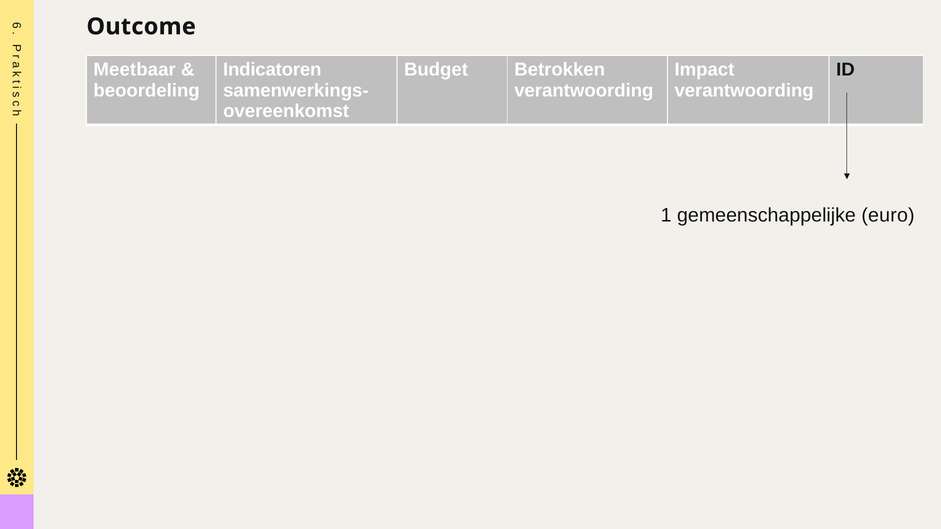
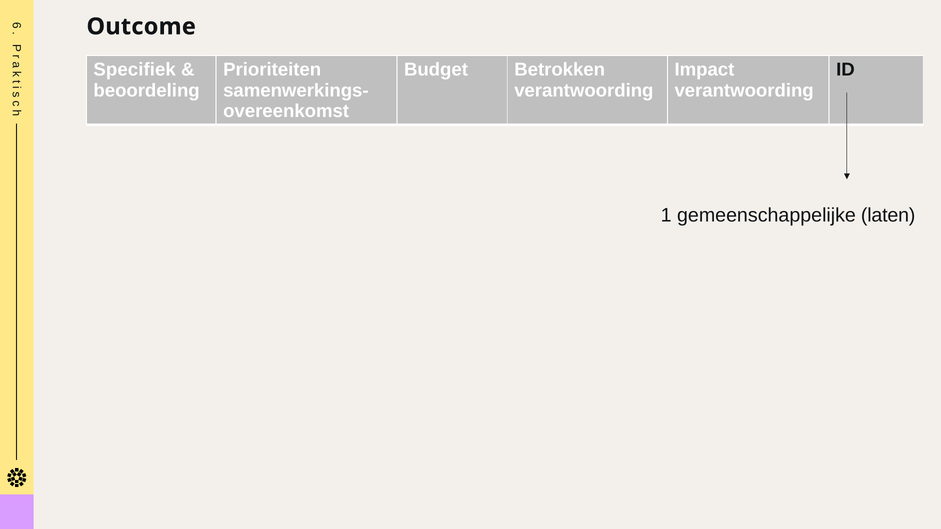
Meetbaar: Meetbaar -> Specifiek
Indicatoren: Indicatoren -> Prioriteiten
euro: euro -> laten
